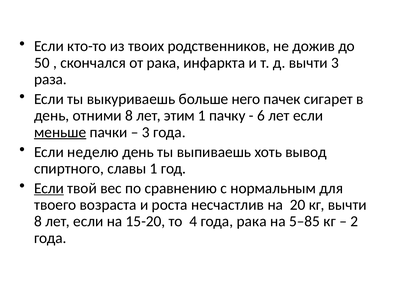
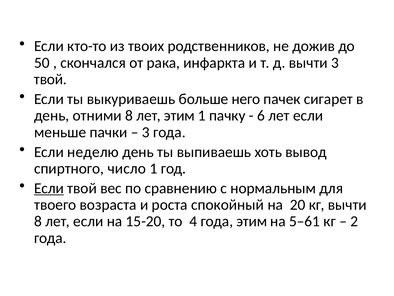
раза at (50, 79): раза -> твой
меньше underline: present -> none
славы: славы -> число
несчастлив: несчастлив -> спокойный
года рака: рака -> этим
5–85: 5–85 -> 5–61
